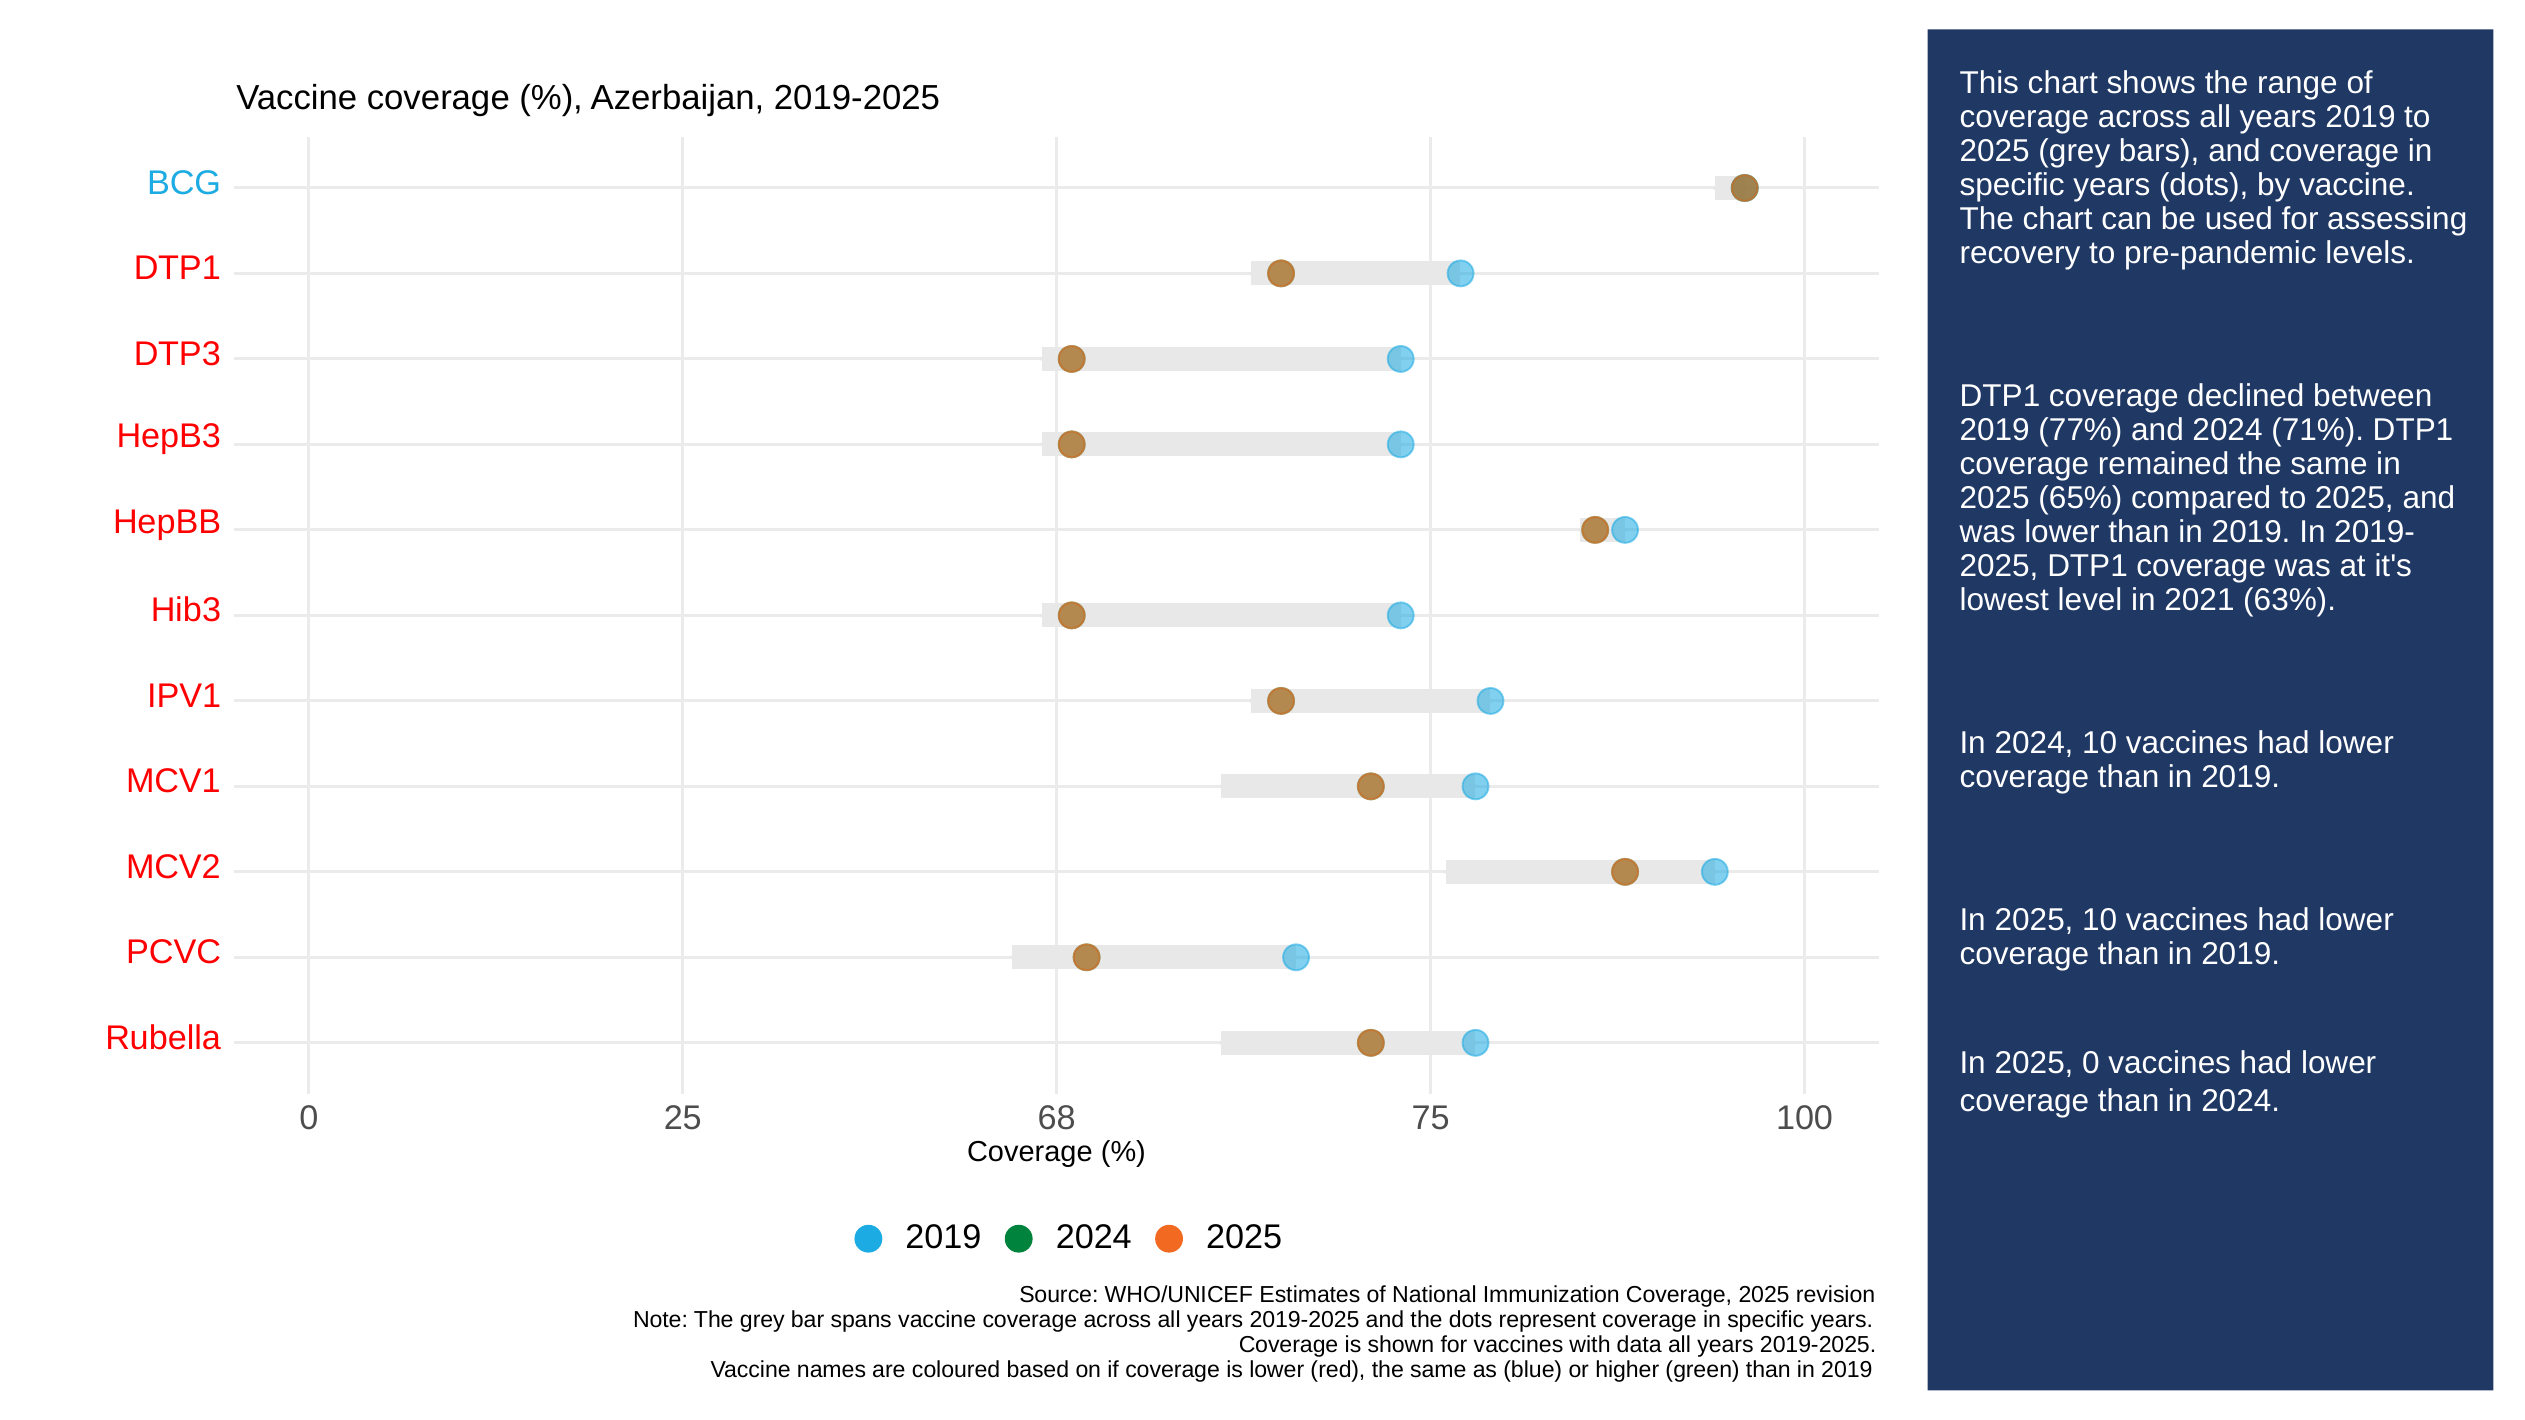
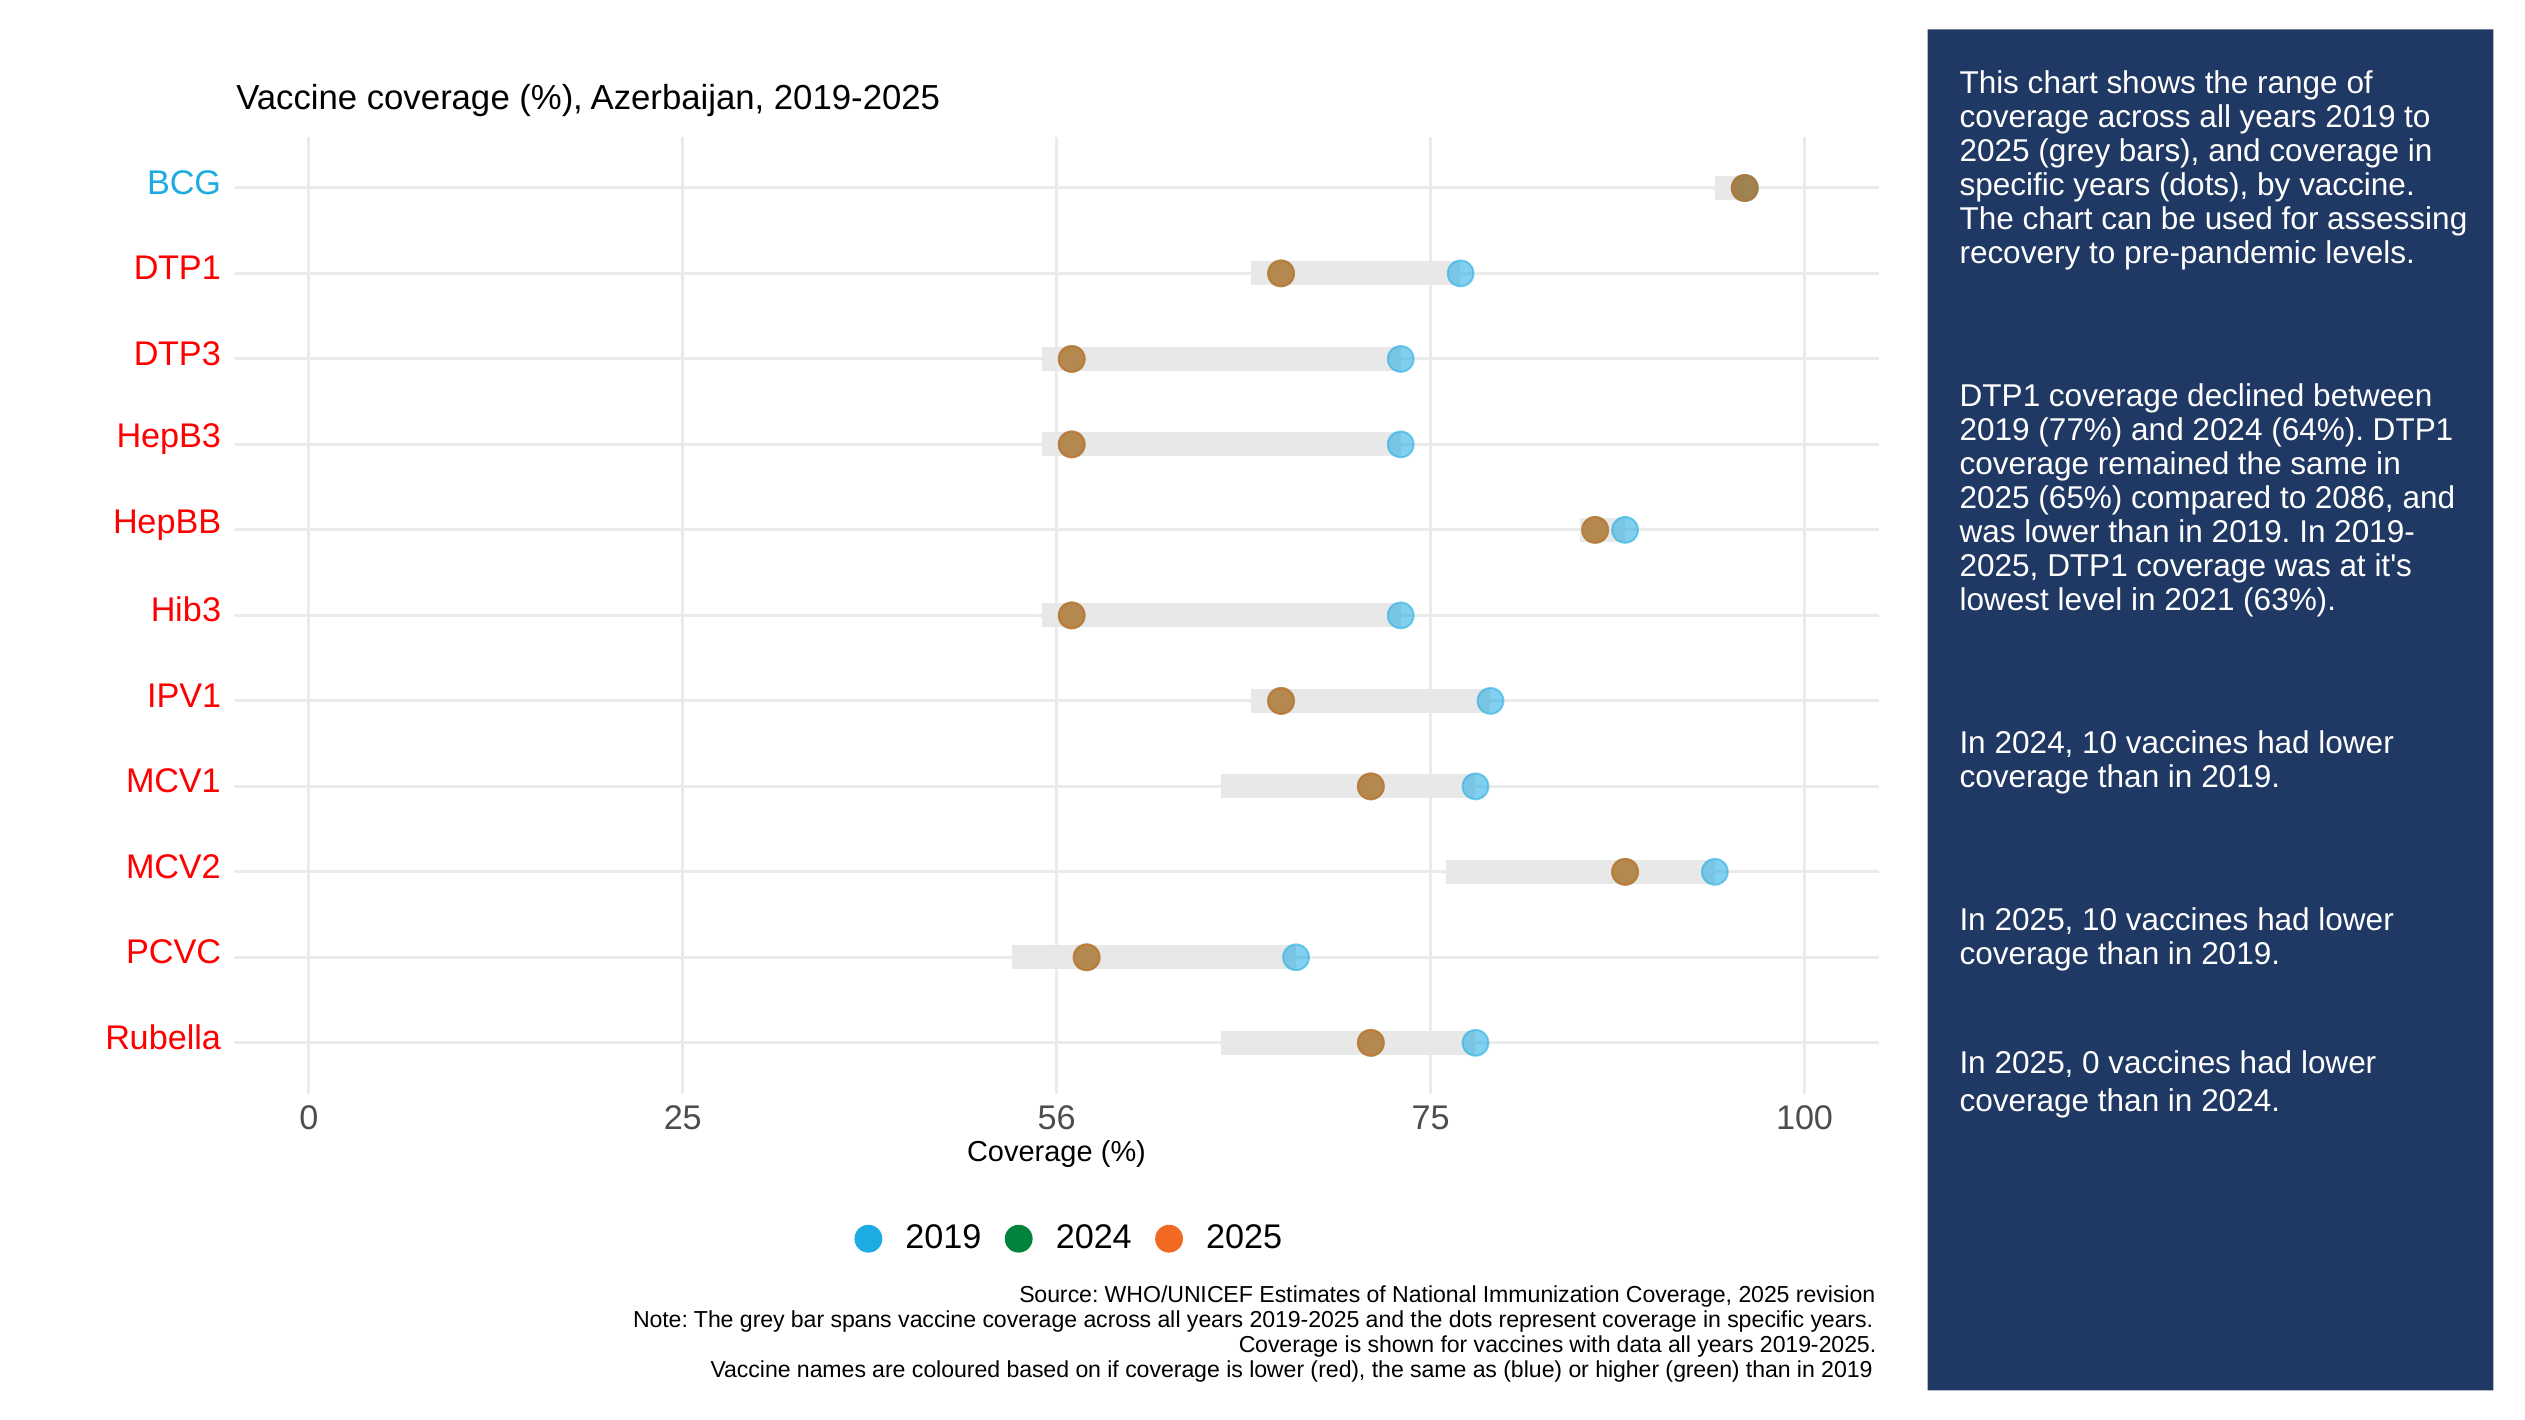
71%: 71% -> 64%
compared to 2025: 2025 -> 2086
68: 68 -> 56
